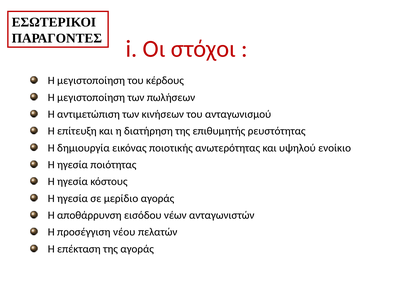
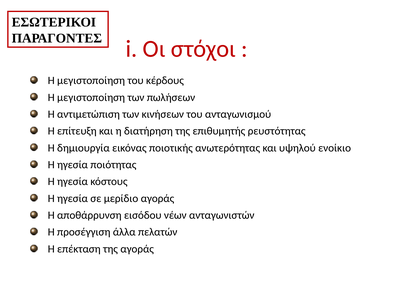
νέου: νέου -> άλλα
